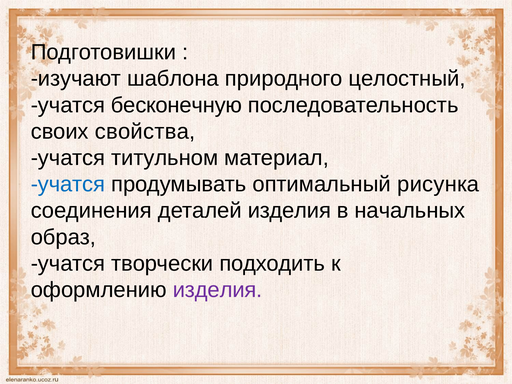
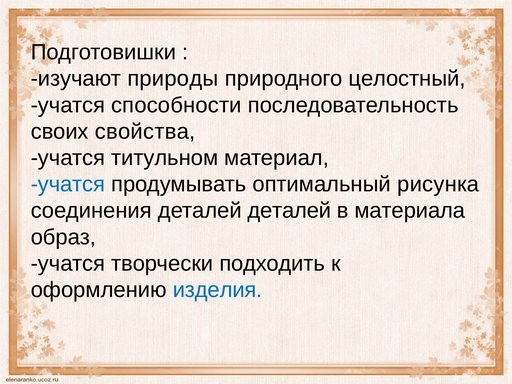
шаблона: шаблона -> природы
бесконечную: бесконечную -> способности
деталей изделия: изделия -> деталей
начальных: начальных -> материала
изделия at (218, 290) colour: purple -> blue
